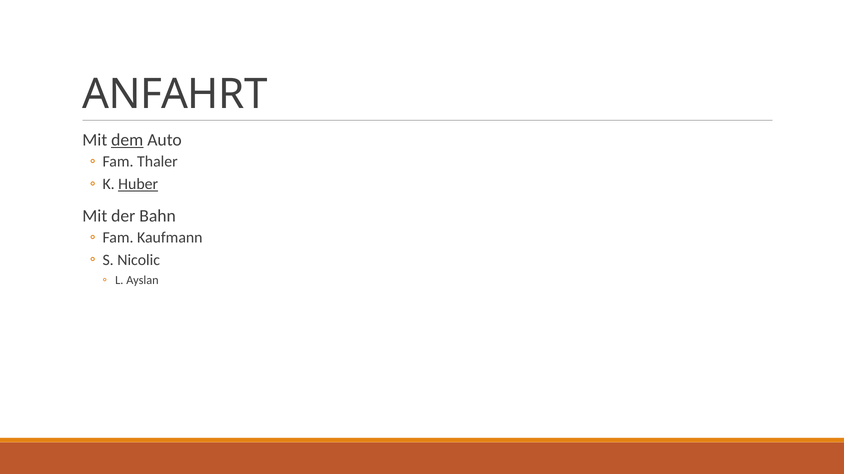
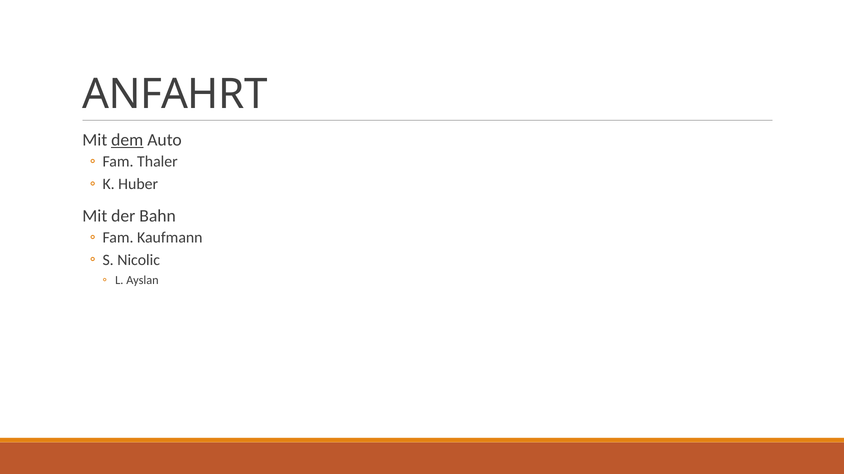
Huber underline: present -> none
